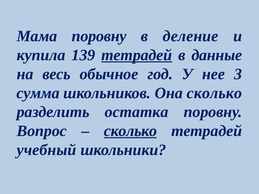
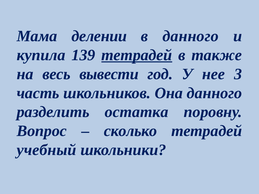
Мама поровну: поровну -> делении
в деление: деление -> данного
данные: данные -> также
обычное: обычное -> вывести
сумма: сумма -> часть
Она сколько: сколько -> данного
сколько at (130, 131) underline: present -> none
